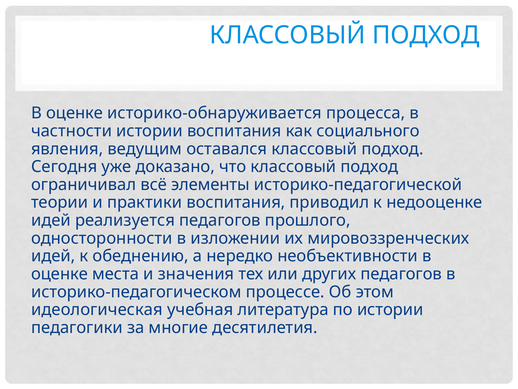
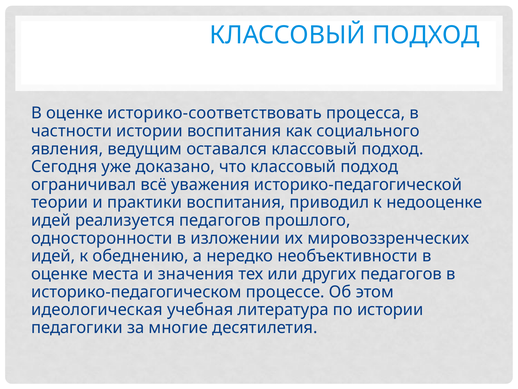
историко-обнаруживается: историко-обнаруживается -> историко-соответствовать
элементы: элементы -> уважения
